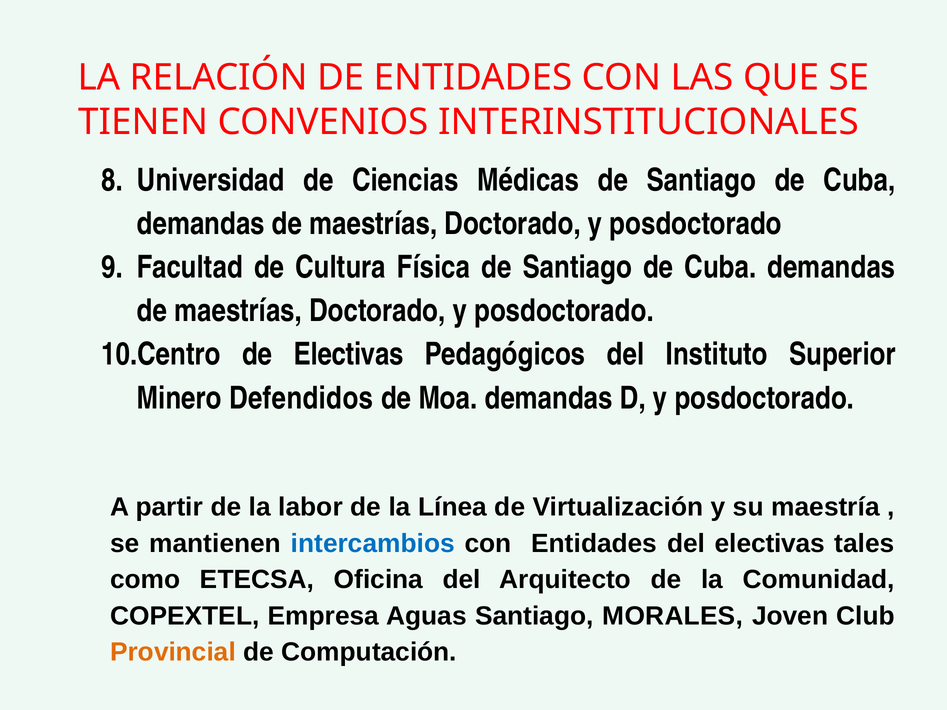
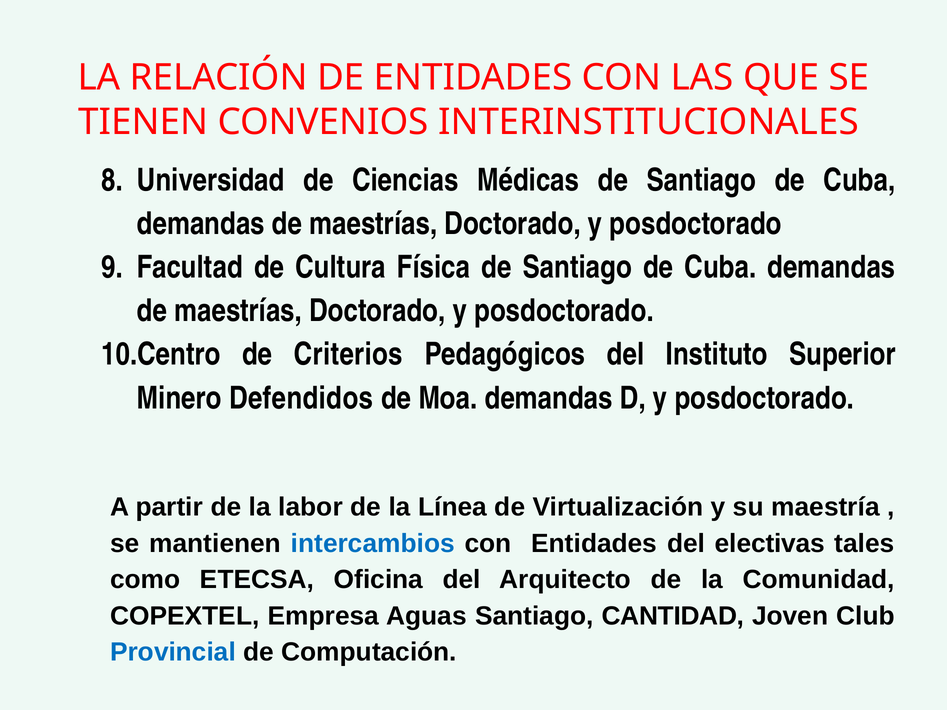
de Electivas: Electivas -> Criterios
MORALES: MORALES -> CANTIDAD
Provincial colour: orange -> blue
